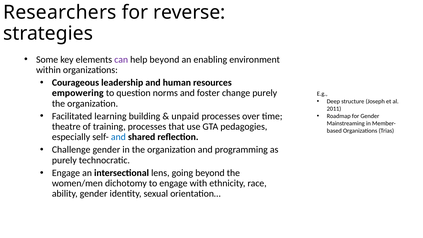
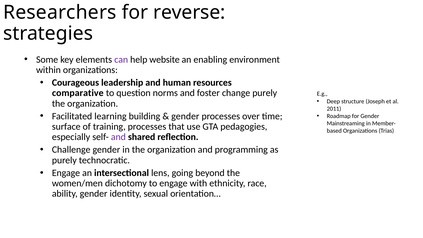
help beyond: beyond -> website
empowering: empowering -> comparative
unpaid at (185, 116): unpaid -> gender
theatre: theatre -> surface
and at (118, 137) colour: blue -> purple
